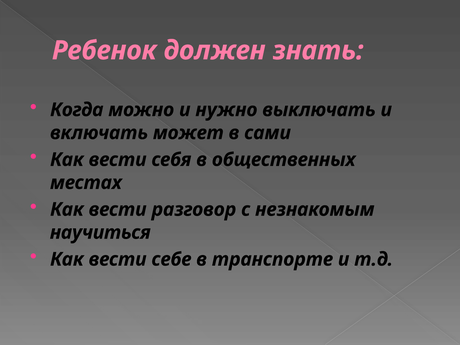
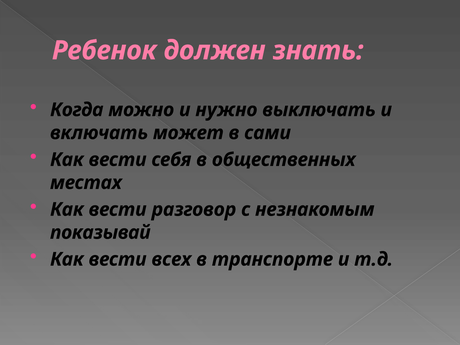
научиться: научиться -> показывай
себе: себе -> всех
